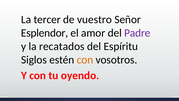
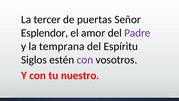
vuestro: vuestro -> puertas
recatados: recatados -> temprana
con at (85, 60) colour: orange -> purple
oyendo: oyendo -> nuestro
